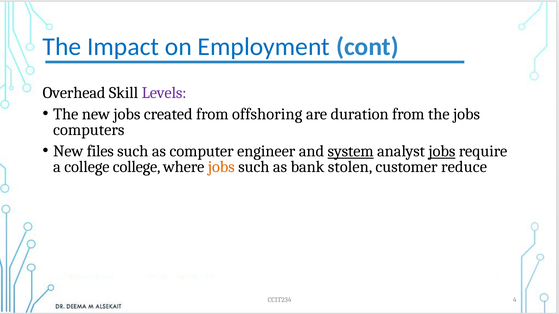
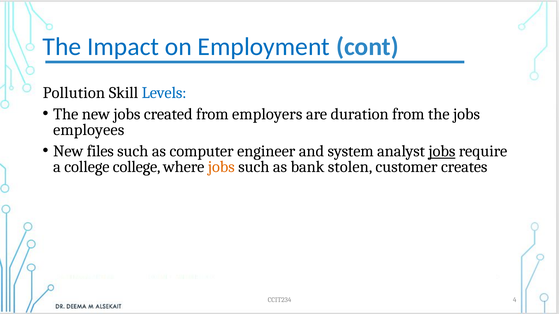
Overhead: Overhead -> Pollution
Levels colour: purple -> blue
offshoring: offshoring -> employers
computers: computers -> employees
system underline: present -> none
reduce: reduce -> creates
